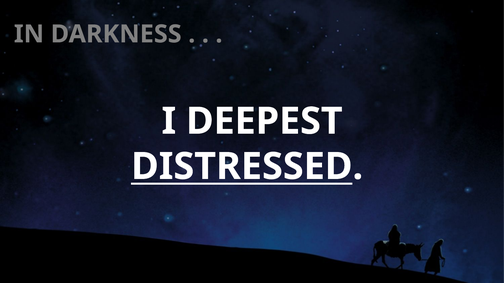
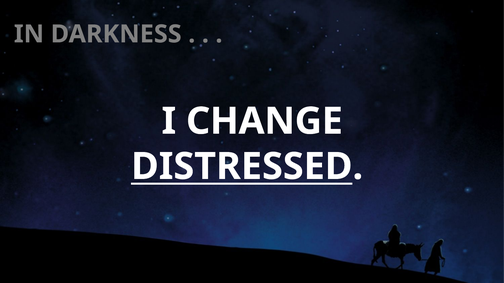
DEEPEST: DEEPEST -> CHANGE
